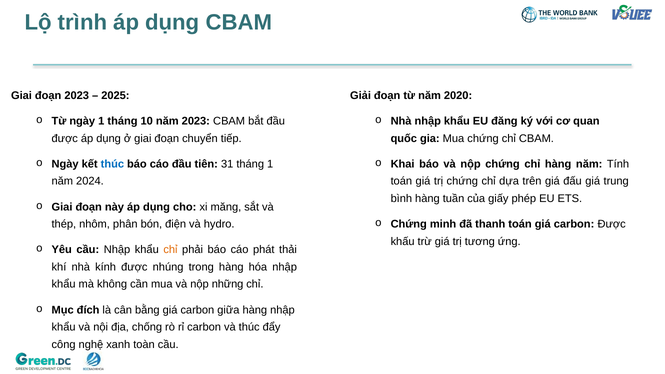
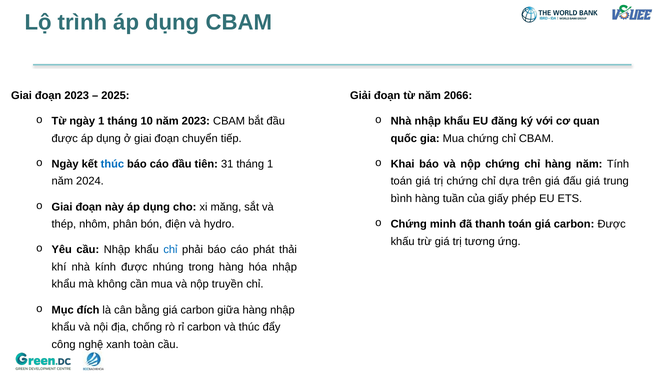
2020: 2020 -> 2066
chỉ at (170, 250) colour: orange -> blue
những: những -> truyền
